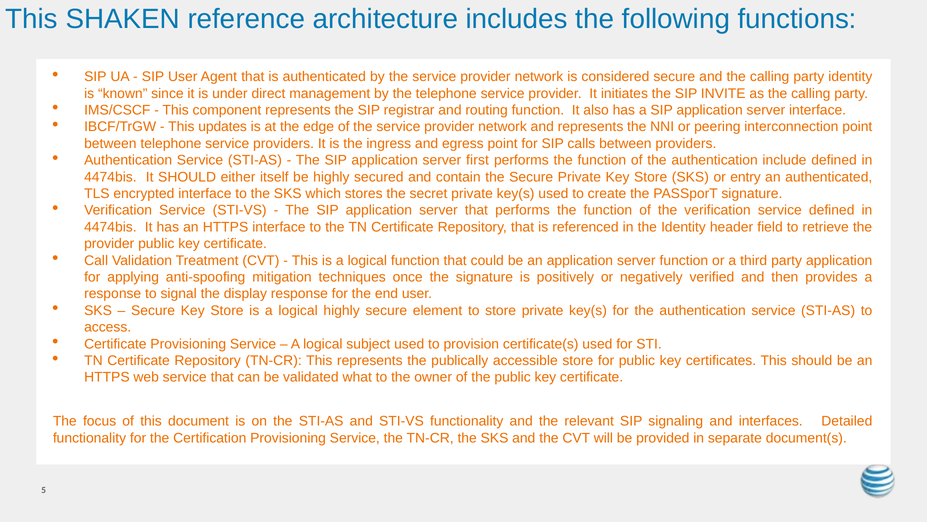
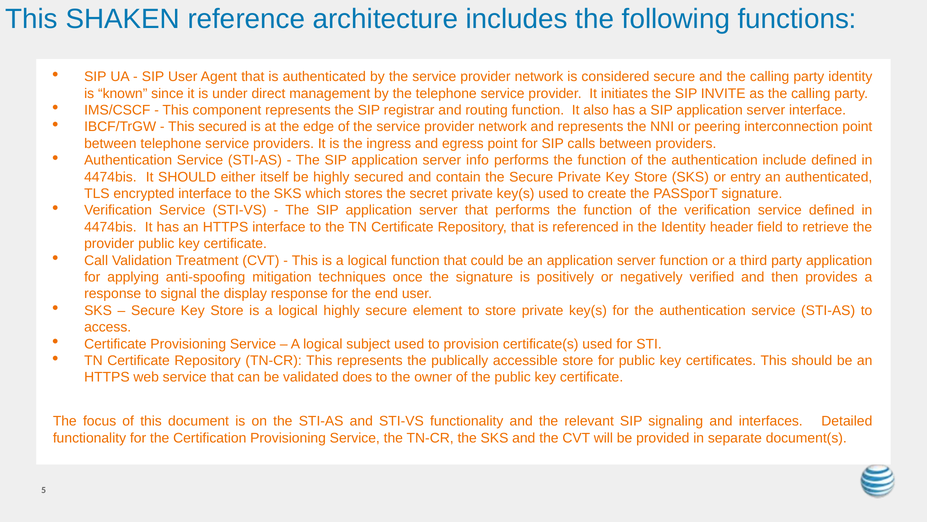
This updates: updates -> secured
first: first -> info
what: what -> does
